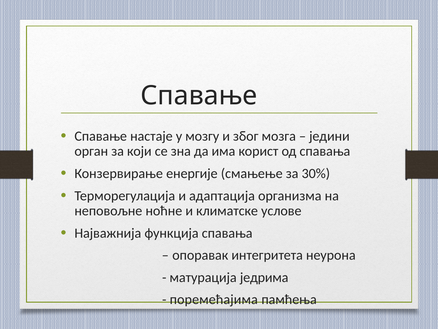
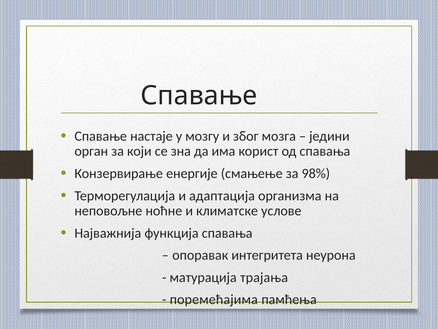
30%: 30% -> 98%
једрима: једрима -> трајања
